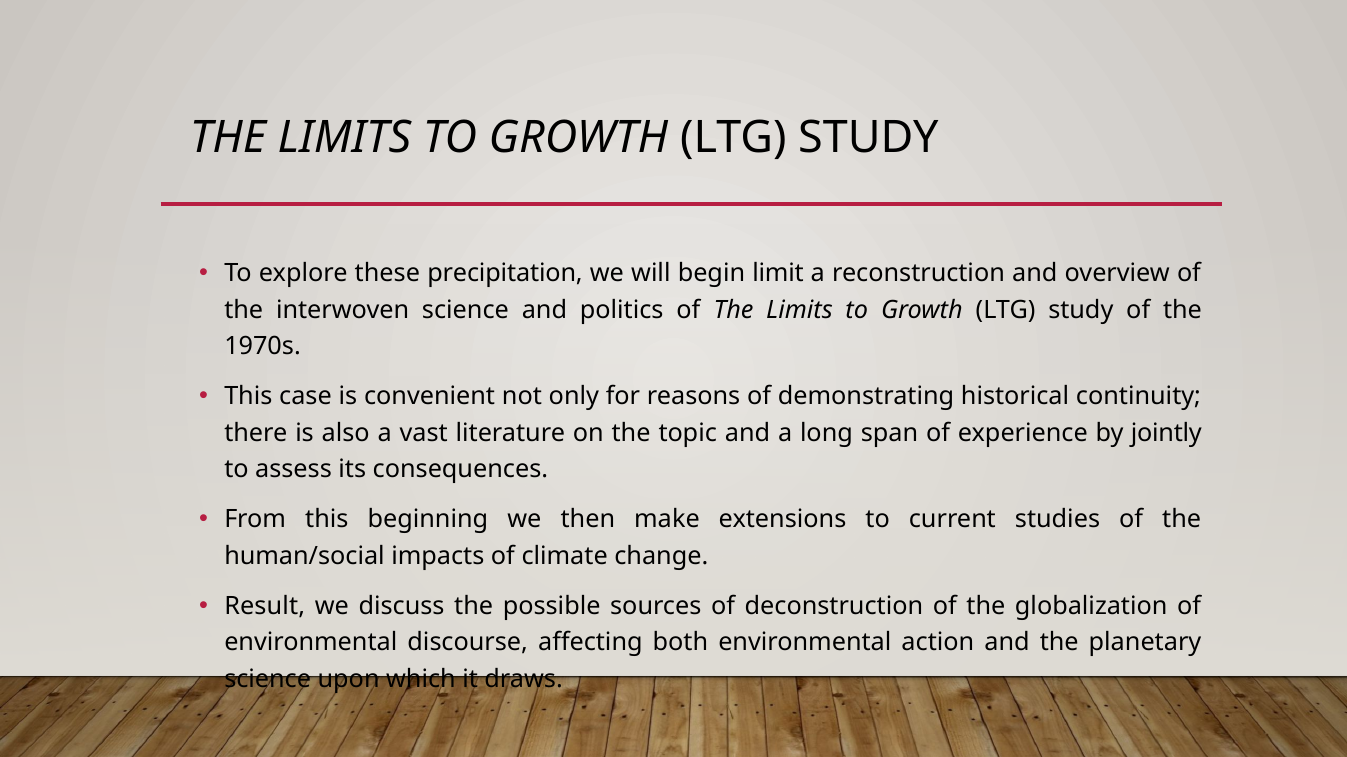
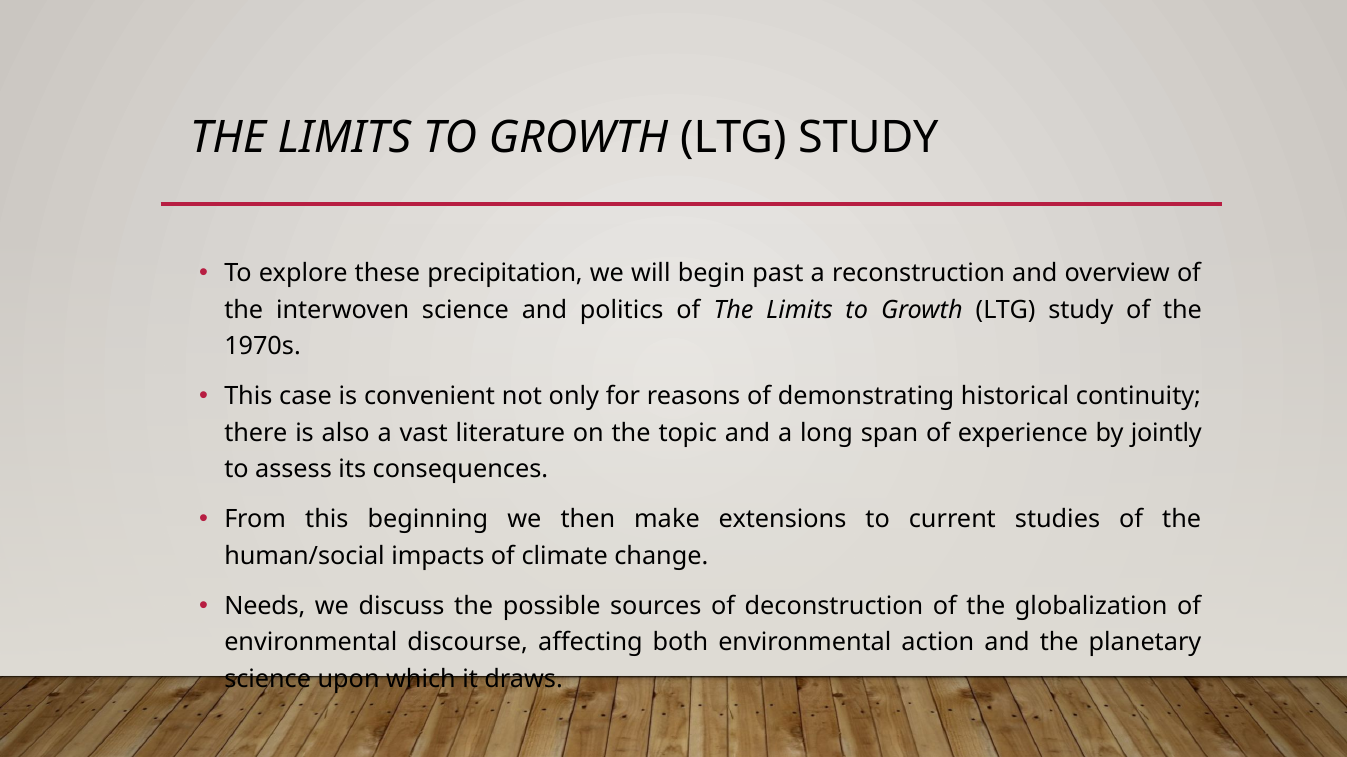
limit: limit -> past
Result: Result -> Needs
